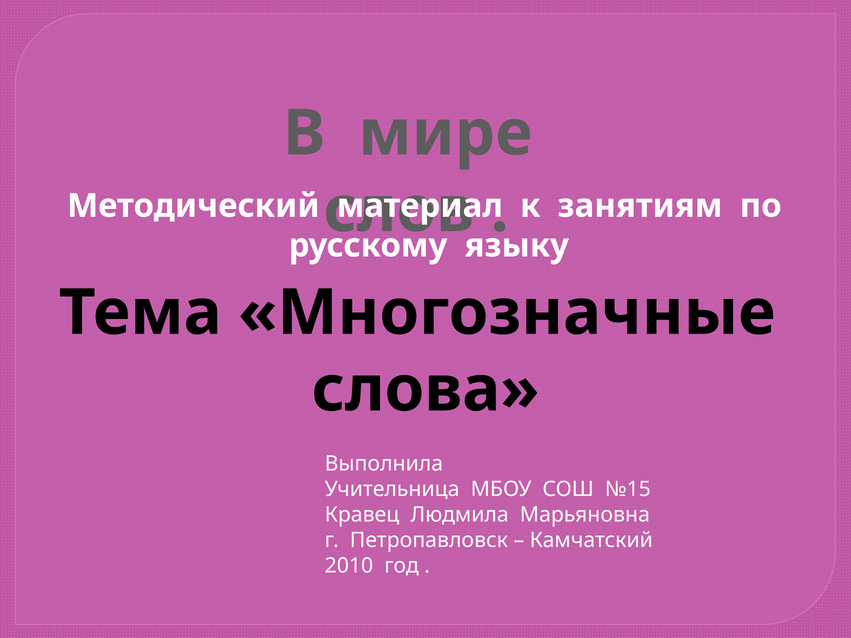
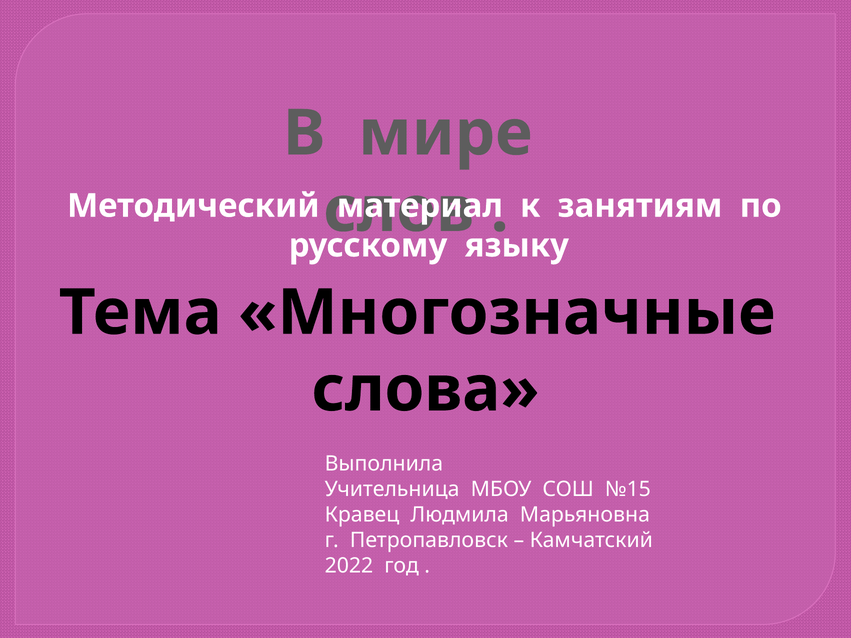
2010: 2010 -> 2022
